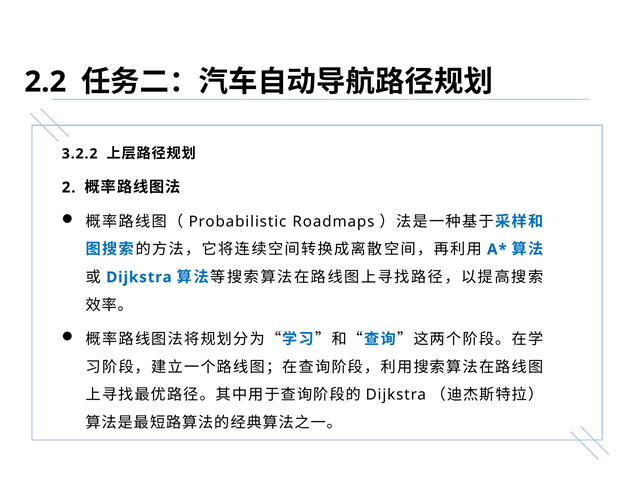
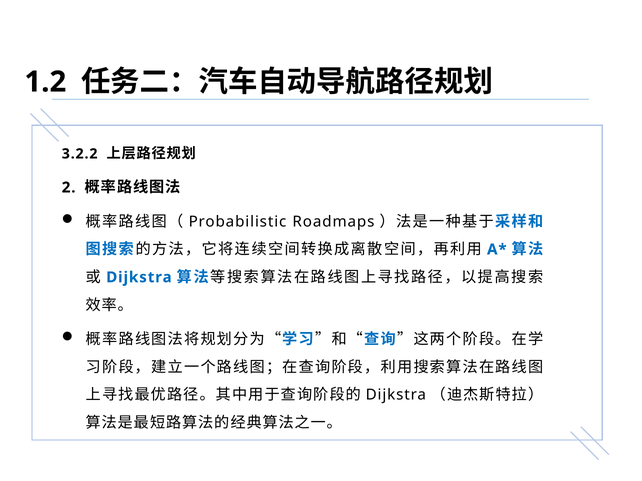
2.2: 2.2 -> 1.2
